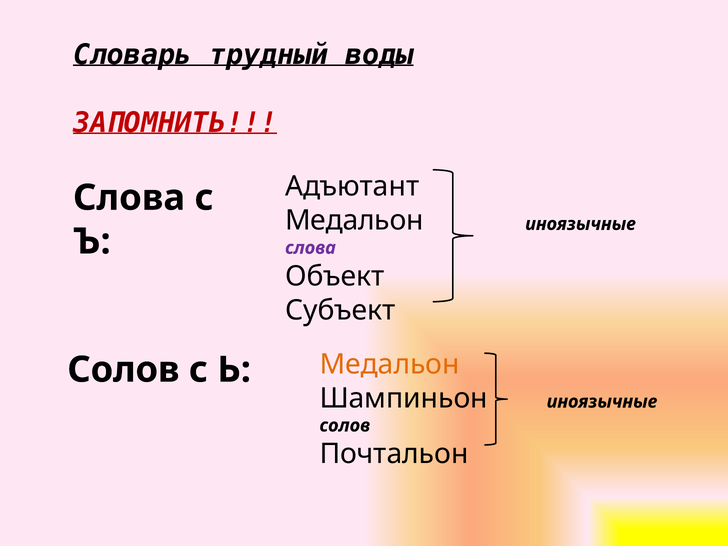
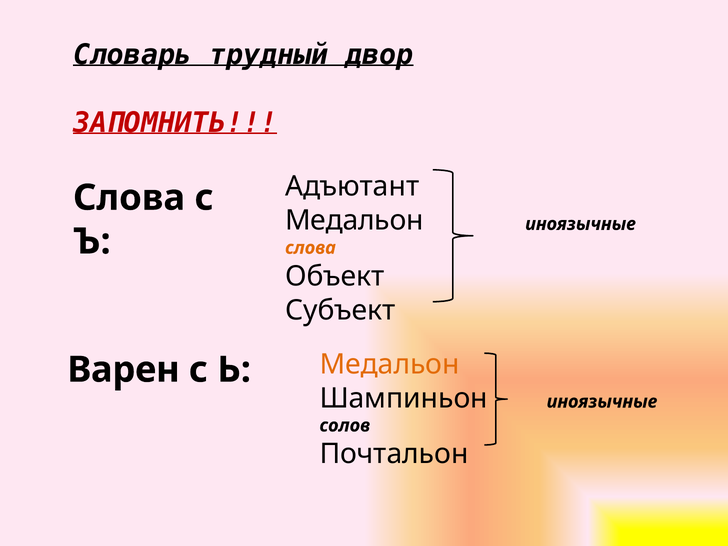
воды: воды -> двор
слова at (310, 248) colour: purple -> orange
Солов at (123, 370): Солов -> Варен
